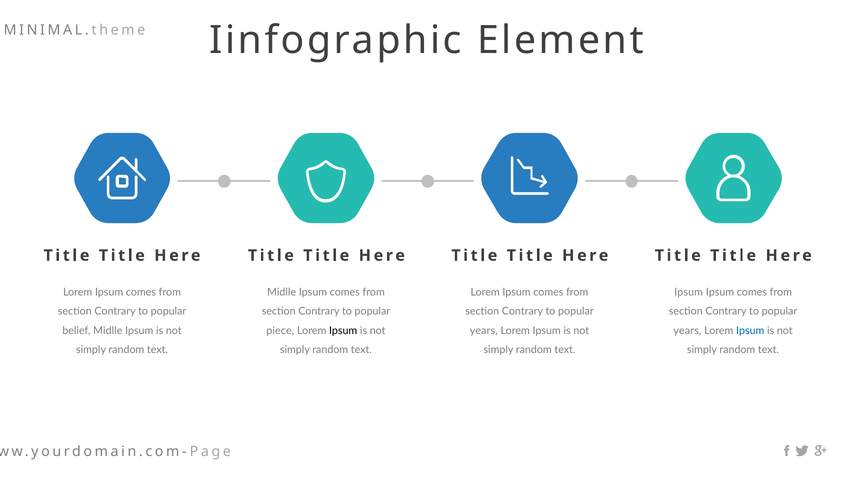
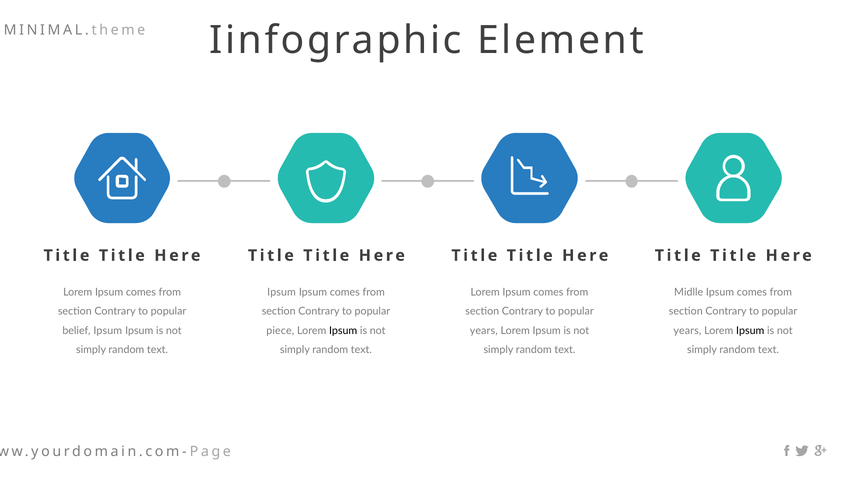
Midlle at (282, 292): Midlle -> Ipsum
Ipsum at (689, 292): Ipsum -> Midlle
belief Midlle: Midlle -> Ipsum
Ipsum at (750, 331) colour: blue -> black
